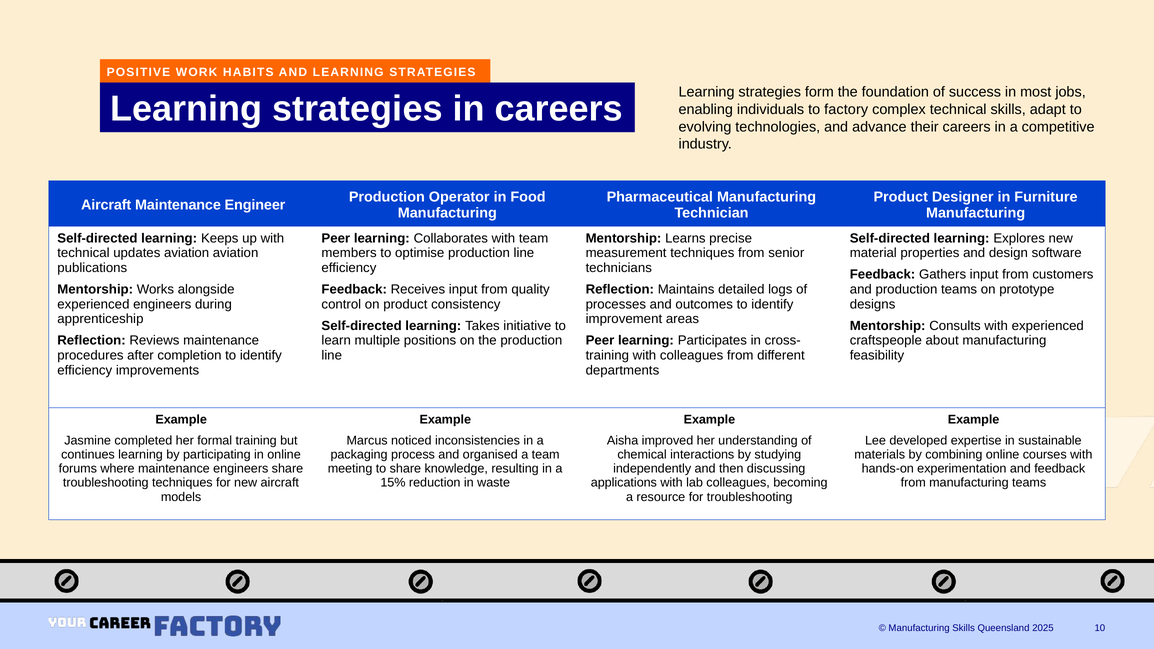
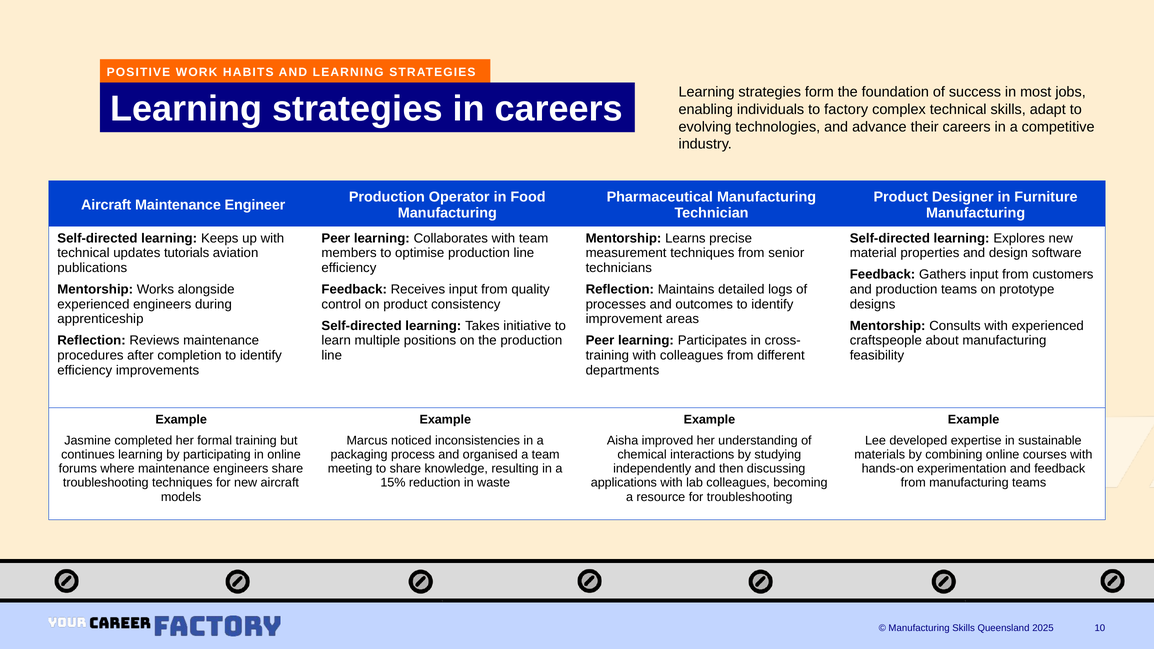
updates aviation: aviation -> tutorials
